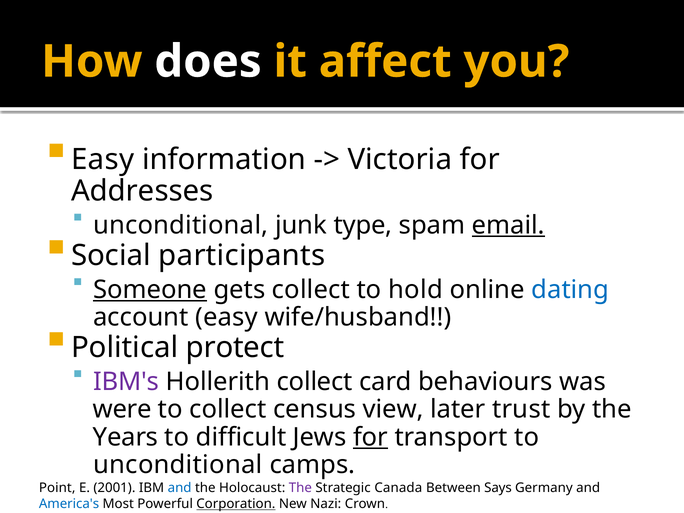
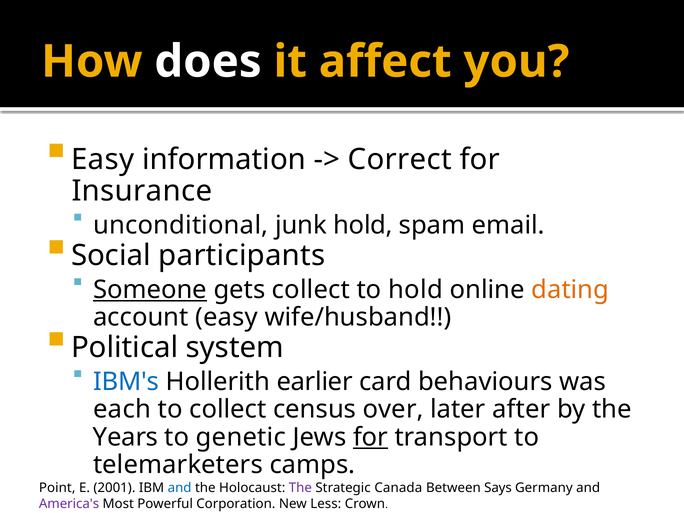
Victoria: Victoria -> Correct
Addresses: Addresses -> Insurance
junk type: type -> hold
email underline: present -> none
dating colour: blue -> orange
protect: protect -> system
IBM's colour: purple -> blue
Hollerith collect: collect -> earlier
were: were -> each
view: view -> over
trust: trust -> after
difficult: difficult -> genetic
unconditional at (178, 465): unconditional -> telemarketers
America's colour: blue -> purple
Corporation underline: present -> none
Nazi: Nazi -> Less
